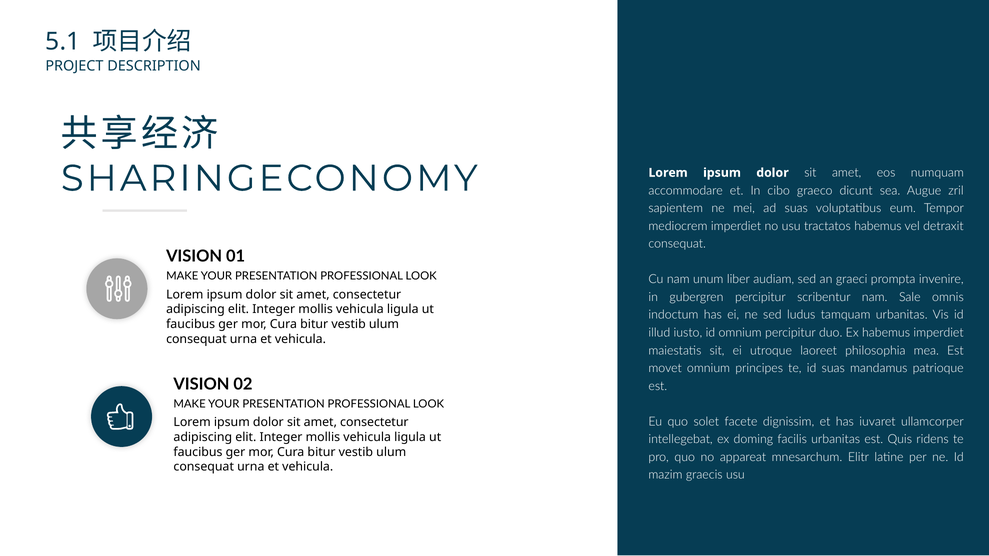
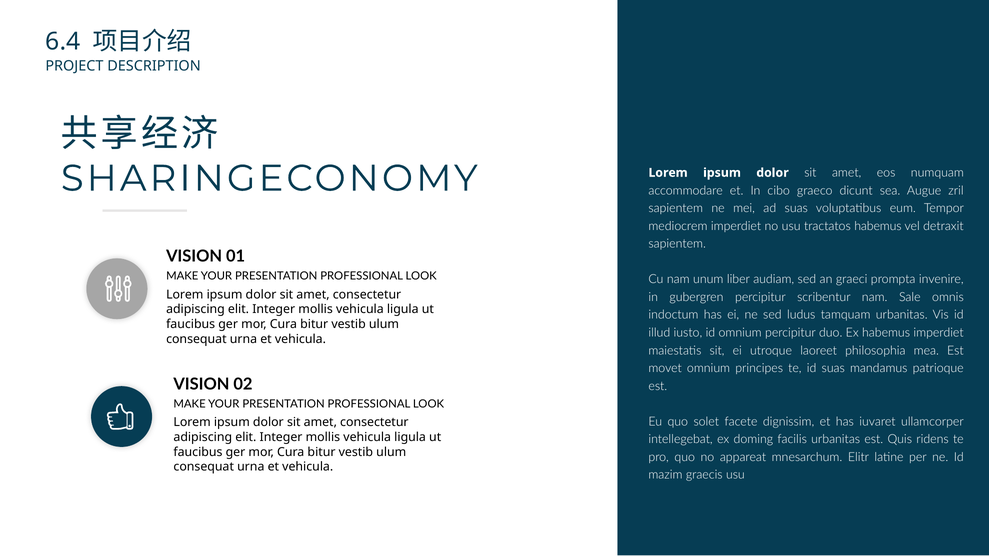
5.1: 5.1 -> 6.4
consequat at (677, 244): consequat -> sapientem
